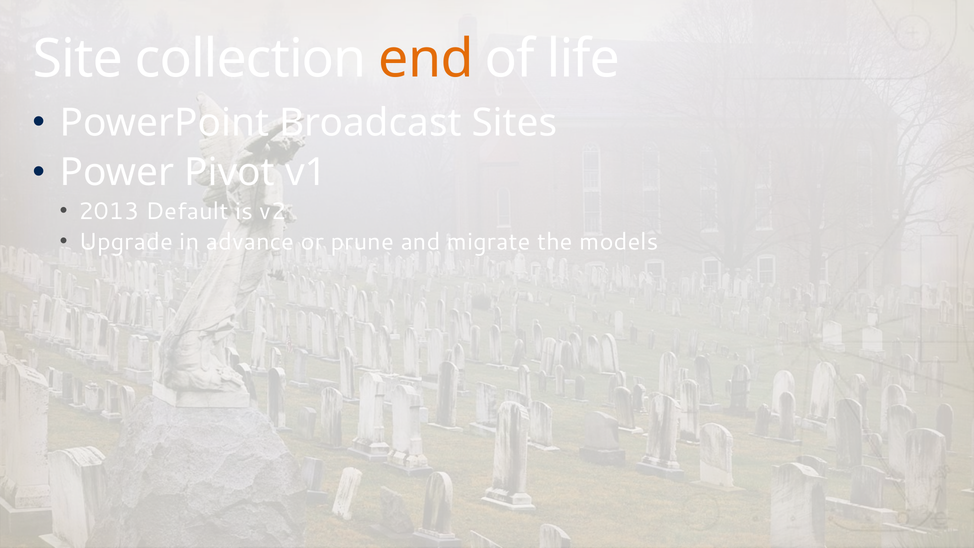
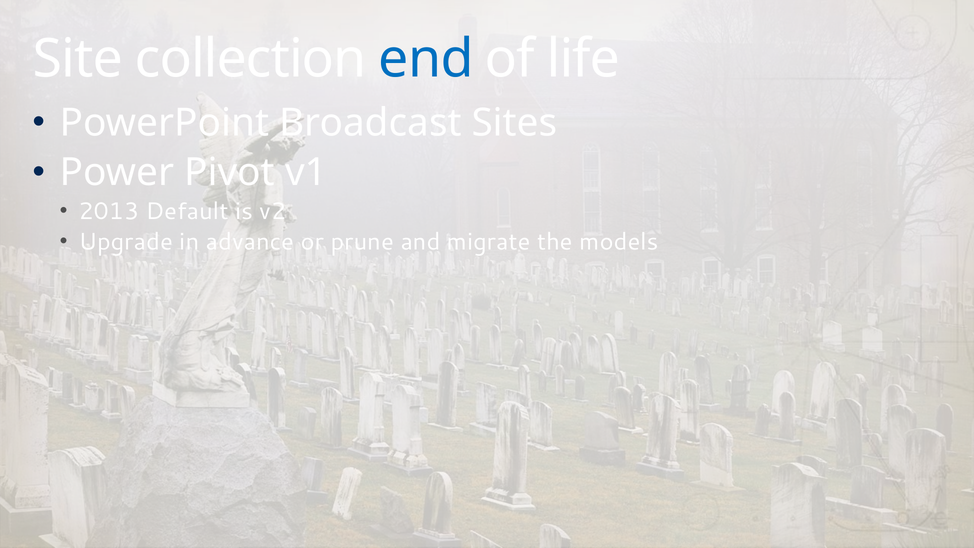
end colour: orange -> blue
